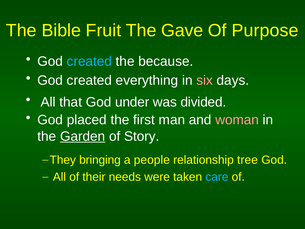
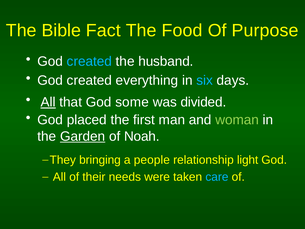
Fruit: Fruit -> Fact
Gave: Gave -> Food
because: because -> husband
six colour: pink -> light blue
All at (48, 102) underline: none -> present
under: under -> some
woman colour: pink -> light green
Story: Story -> Noah
tree: tree -> light
